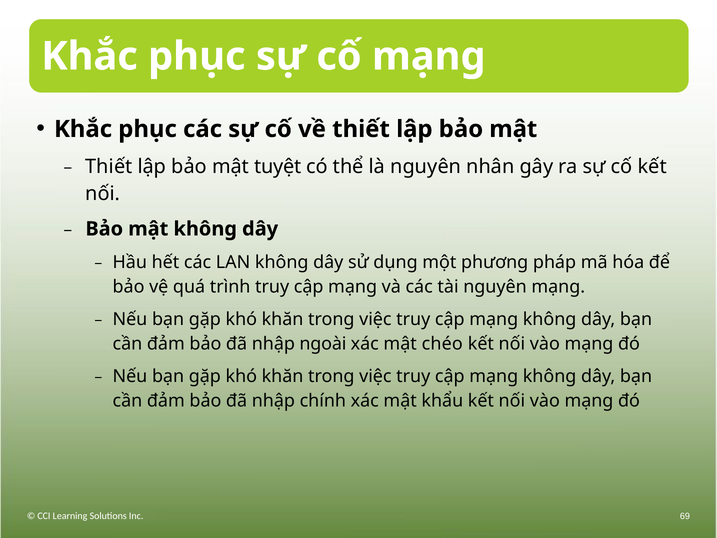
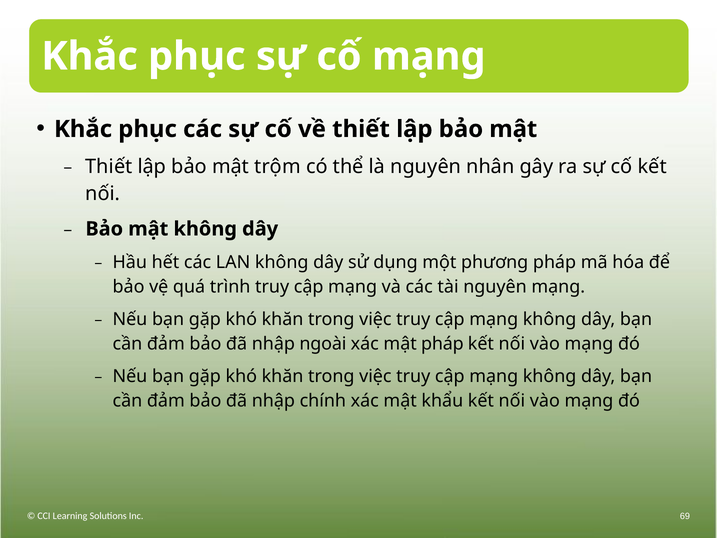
tuyệt: tuyệt -> trộm
mật chéo: chéo -> pháp
